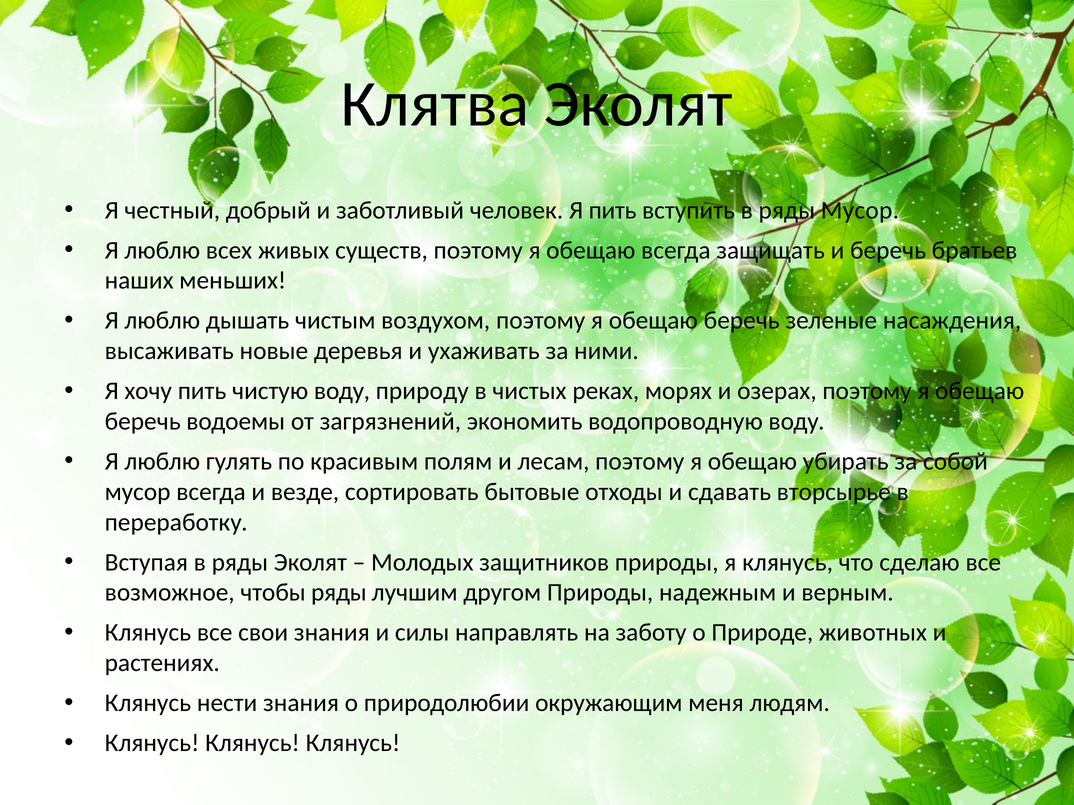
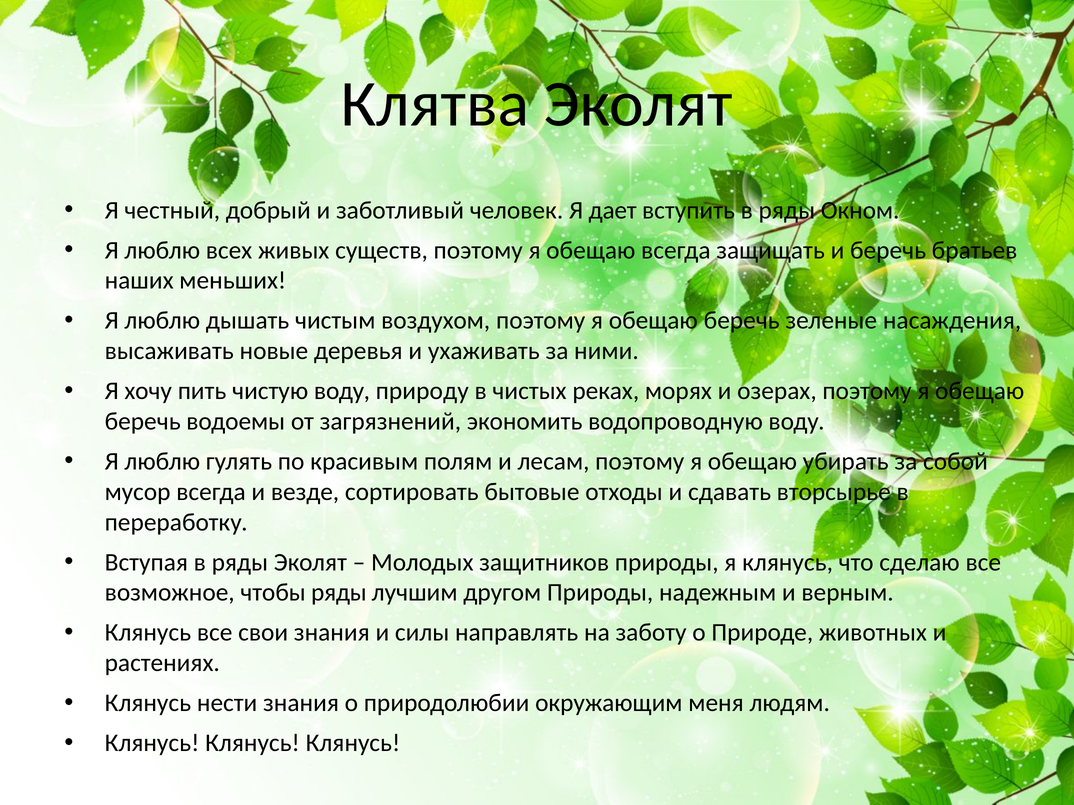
Я пить: пить -> дает
ряды Мусор: Мусор -> Окном
